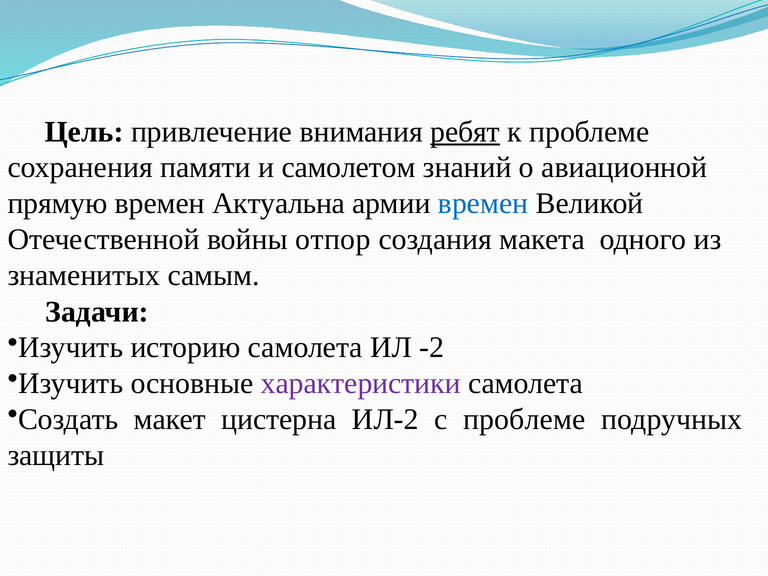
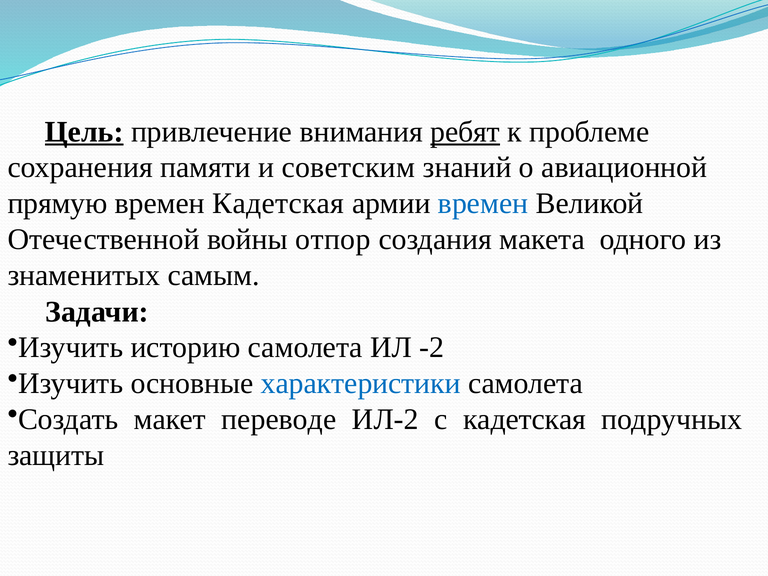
Цель underline: none -> present
самолетом: самолетом -> советским
времен Актуальна: Актуальна -> Кадетская
характеристики colour: purple -> blue
цистерна: цистерна -> переводе
с проблеме: проблеме -> кадетская
